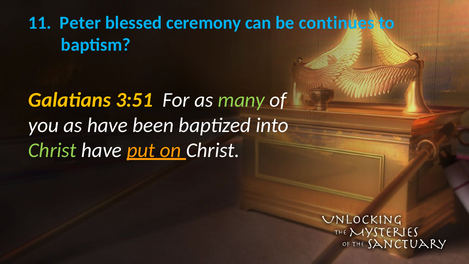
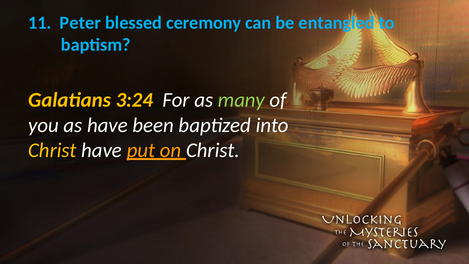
continues: continues -> entangled
3:51: 3:51 -> 3:24
Christ at (52, 150) colour: light green -> yellow
